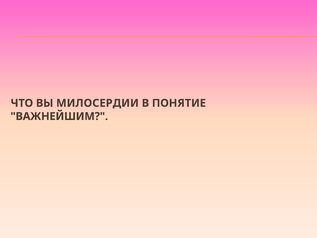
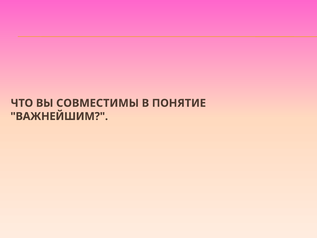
МИЛОСЕРДИИ: МИЛОСЕРДИИ -> СОВМЕСТИМЫ
